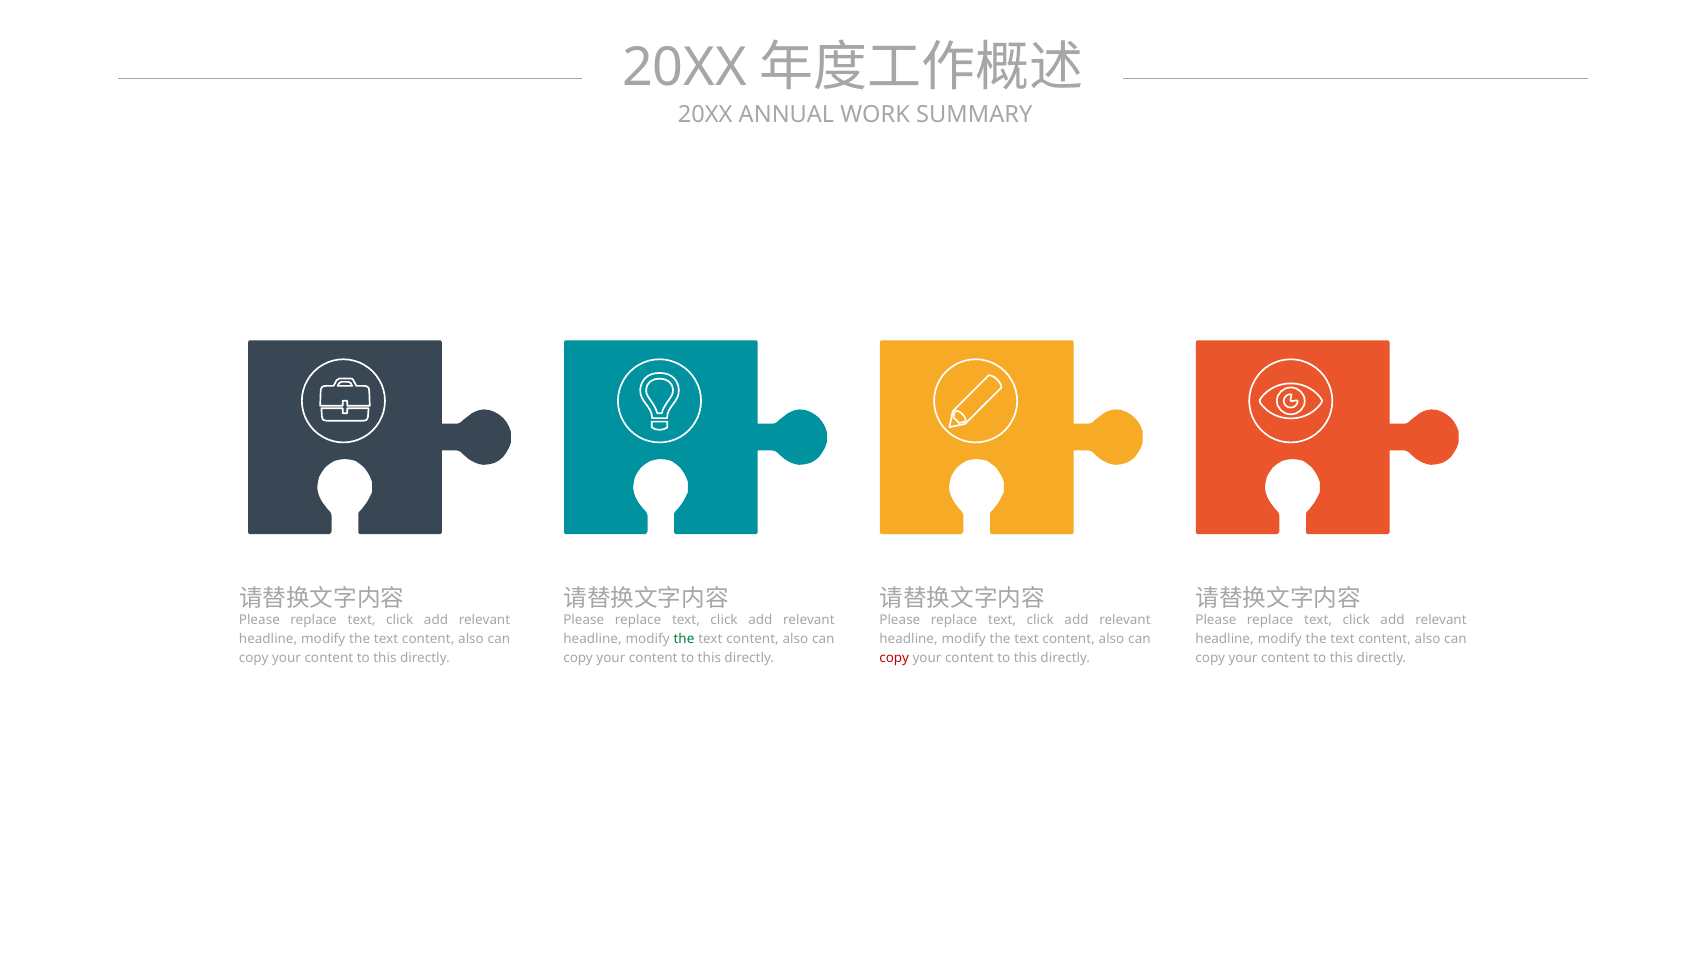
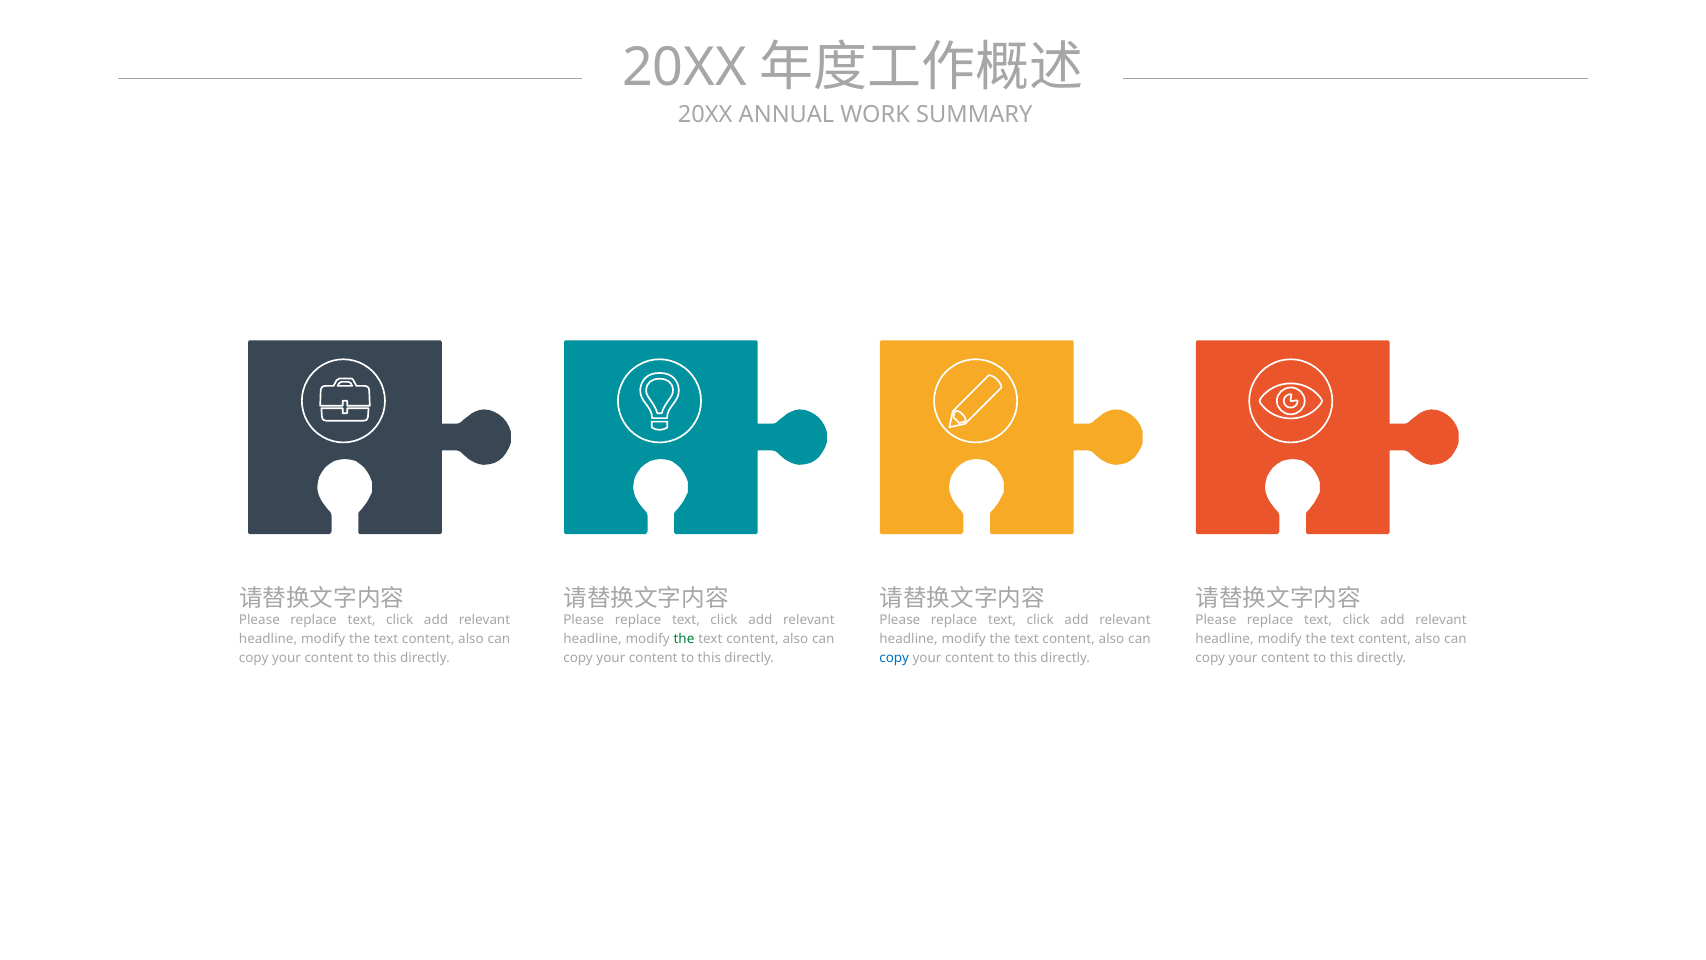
copy at (894, 658) colour: red -> blue
